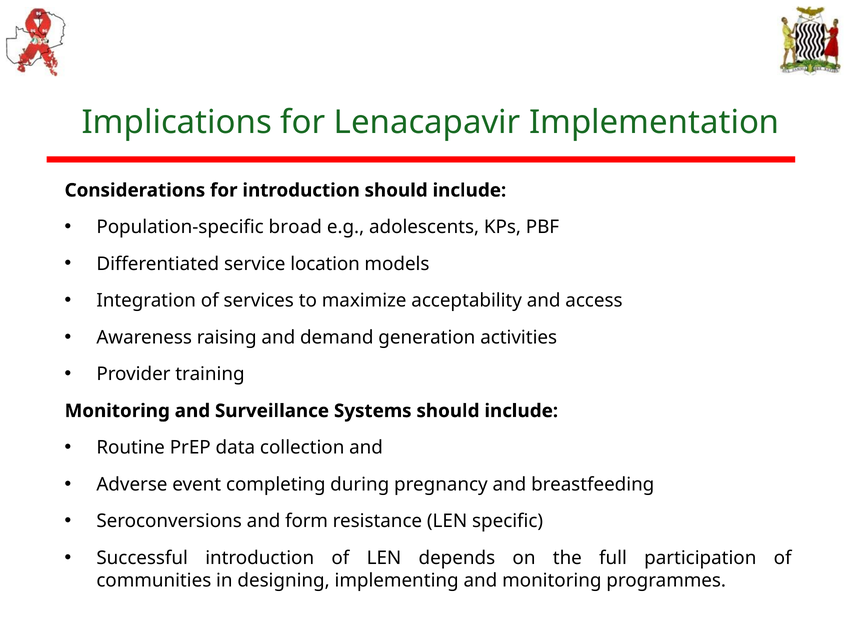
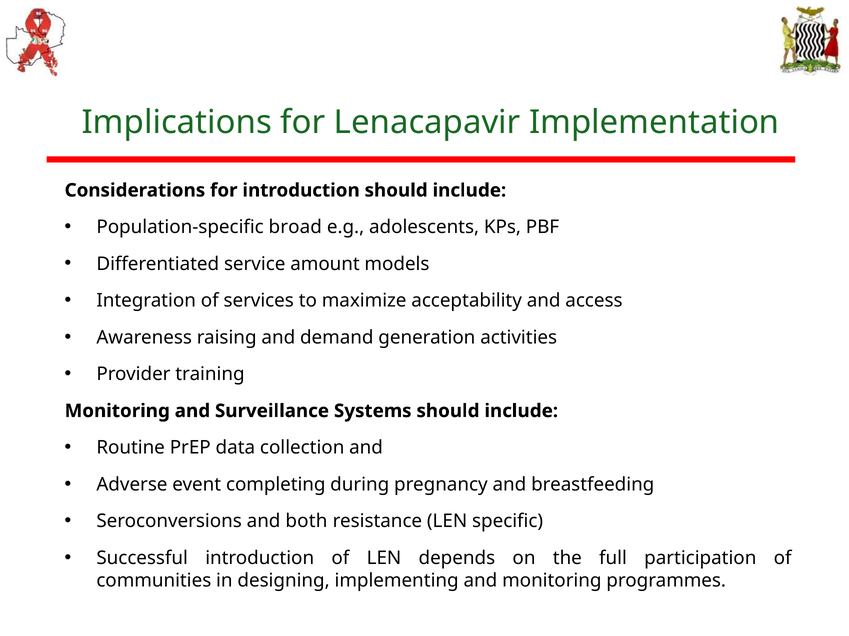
location: location -> amount
form: form -> both
